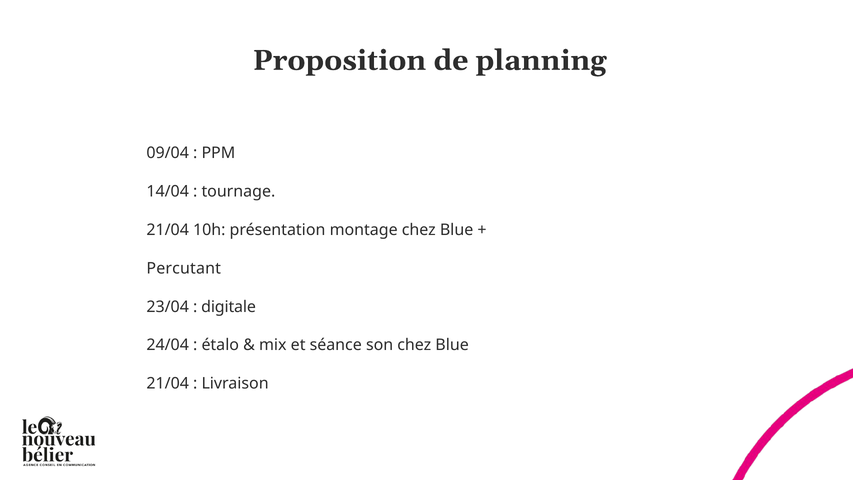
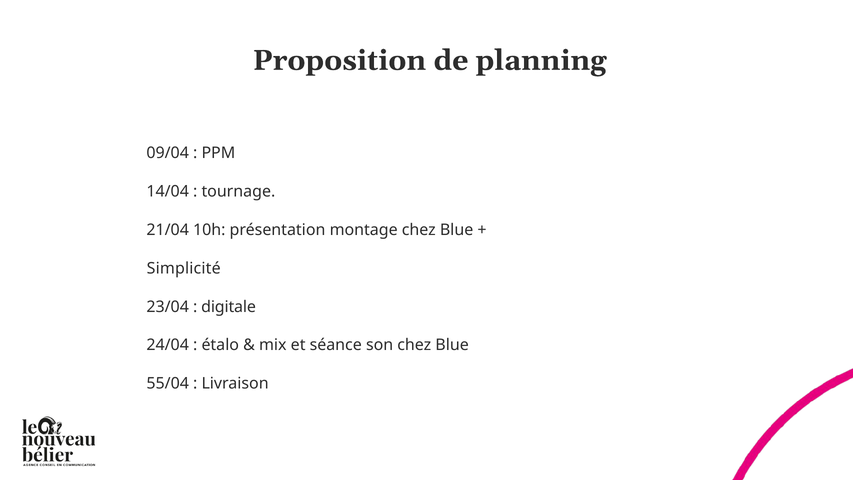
Percutant: Percutant -> Simplicité
21/04 at (168, 383): 21/04 -> 55/04
